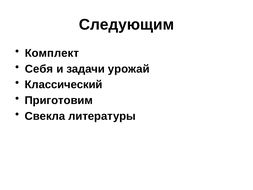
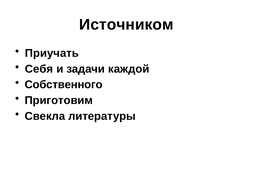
Следующим: Следующим -> Источником
Комплект: Комплект -> Приучать
урожай: урожай -> каждой
Классический: Классический -> Собственного
